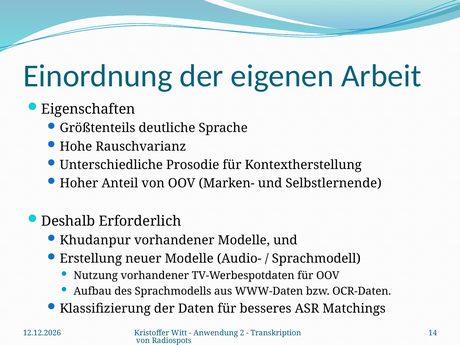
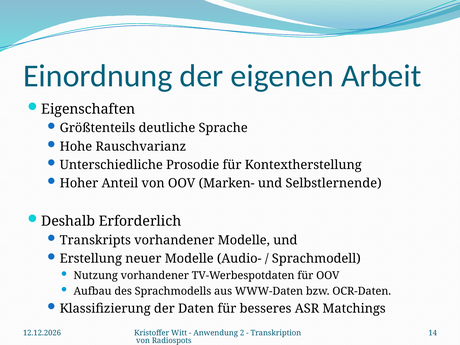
Khudanpur: Khudanpur -> Transkripts
